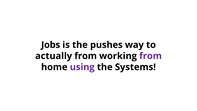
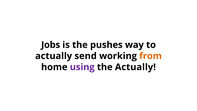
actually from: from -> send
from at (151, 56) colour: purple -> orange
the Systems: Systems -> Actually
